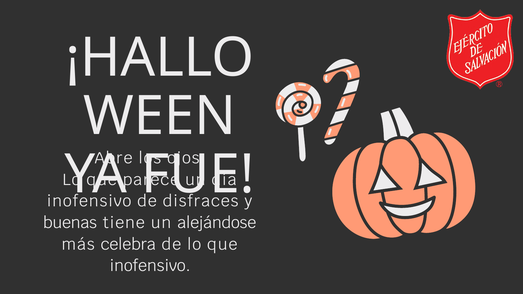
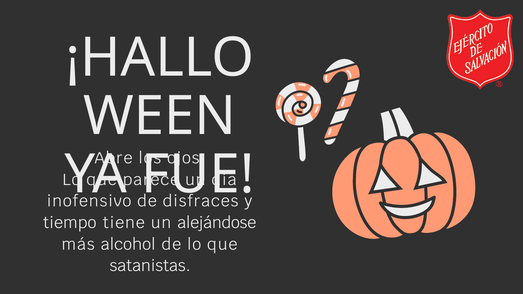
buenas: buenas -> tiempo
celebra: celebra -> alcohol
inofensivo at (150, 266): inofensivo -> satanistas
